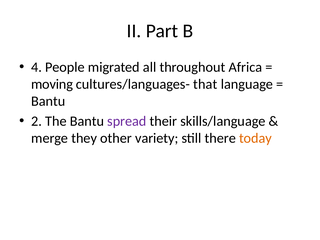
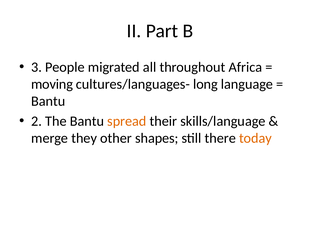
4: 4 -> 3
that: that -> long
spread colour: purple -> orange
variety: variety -> shapes
